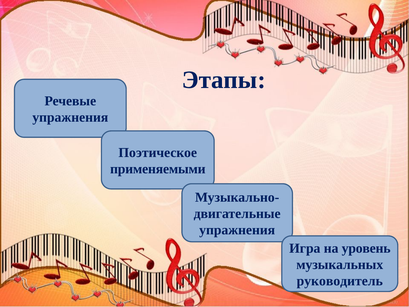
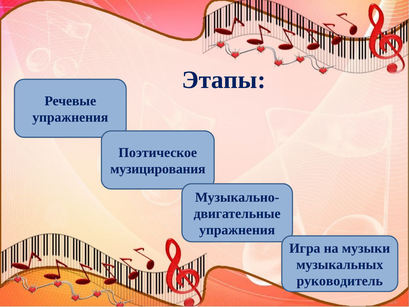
применяемыми: применяемыми -> музицирования
уровень: уровень -> музыки
